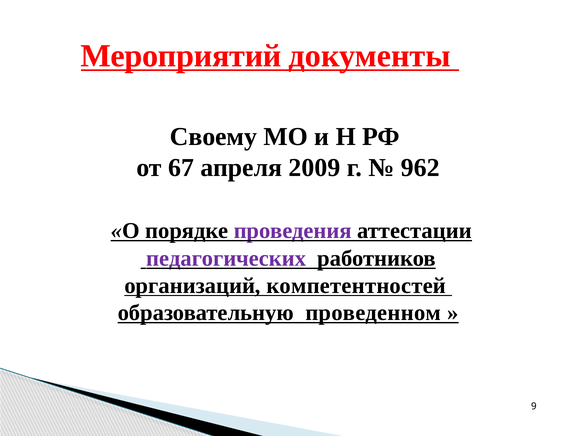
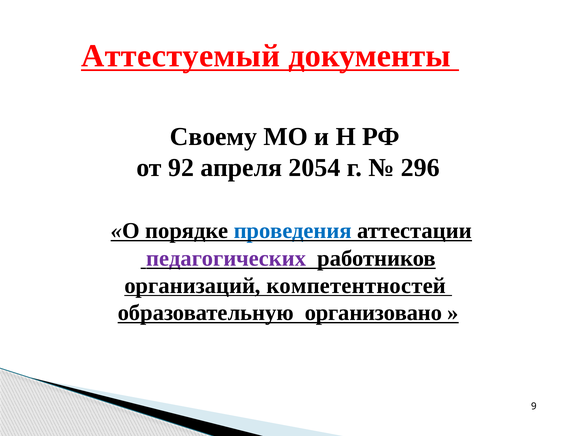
Мероприятий: Мероприятий -> Аттестуемый
67: 67 -> 92
2009: 2009 -> 2054
962: 962 -> 296
проведения colour: purple -> blue
проведенном: проведенном -> организовано
